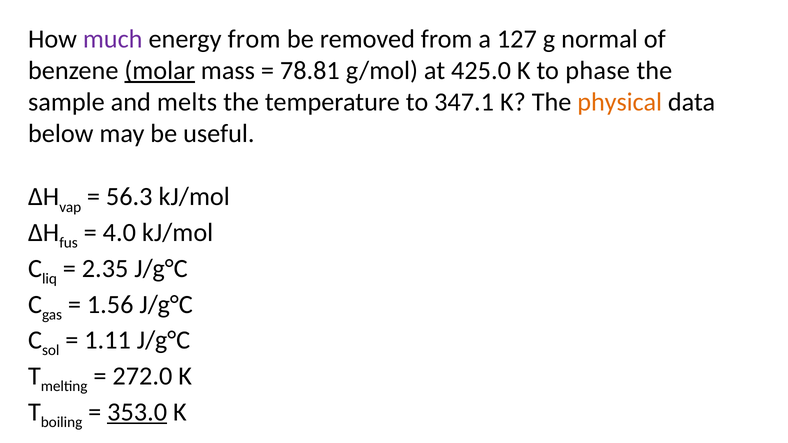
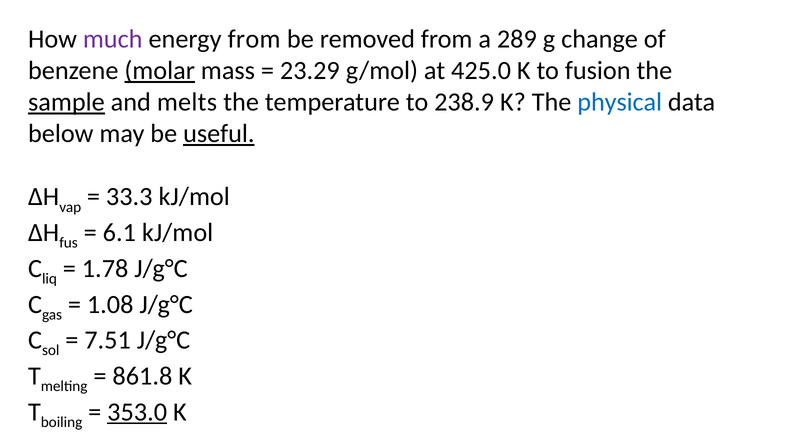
127: 127 -> 289
normal: normal -> change
78.81: 78.81 -> 23.29
phase: phase -> fusion
sample underline: none -> present
347.1: 347.1 -> 238.9
physical colour: orange -> blue
useful underline: none -> present
56.3: 56.3 -> 33.3
4.0: 4.0 -> 6.1
2.35: 2.35 -> 1.78
1.56: 1.56 -> 1.08
1.11: 1.11 -> 7.51
272.0: 272.0 -> 861.8
